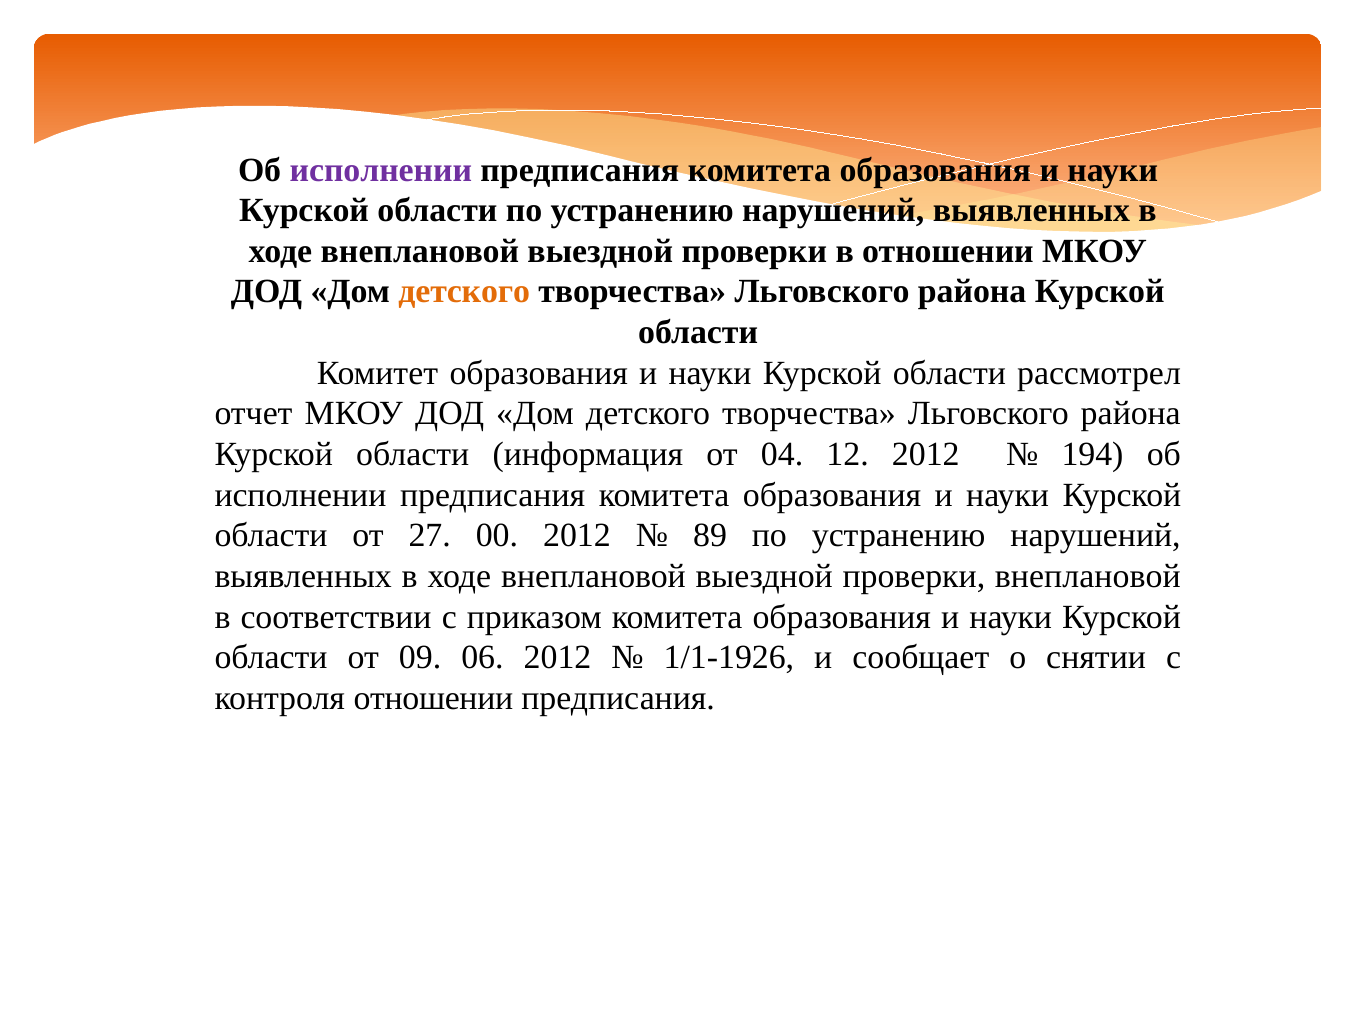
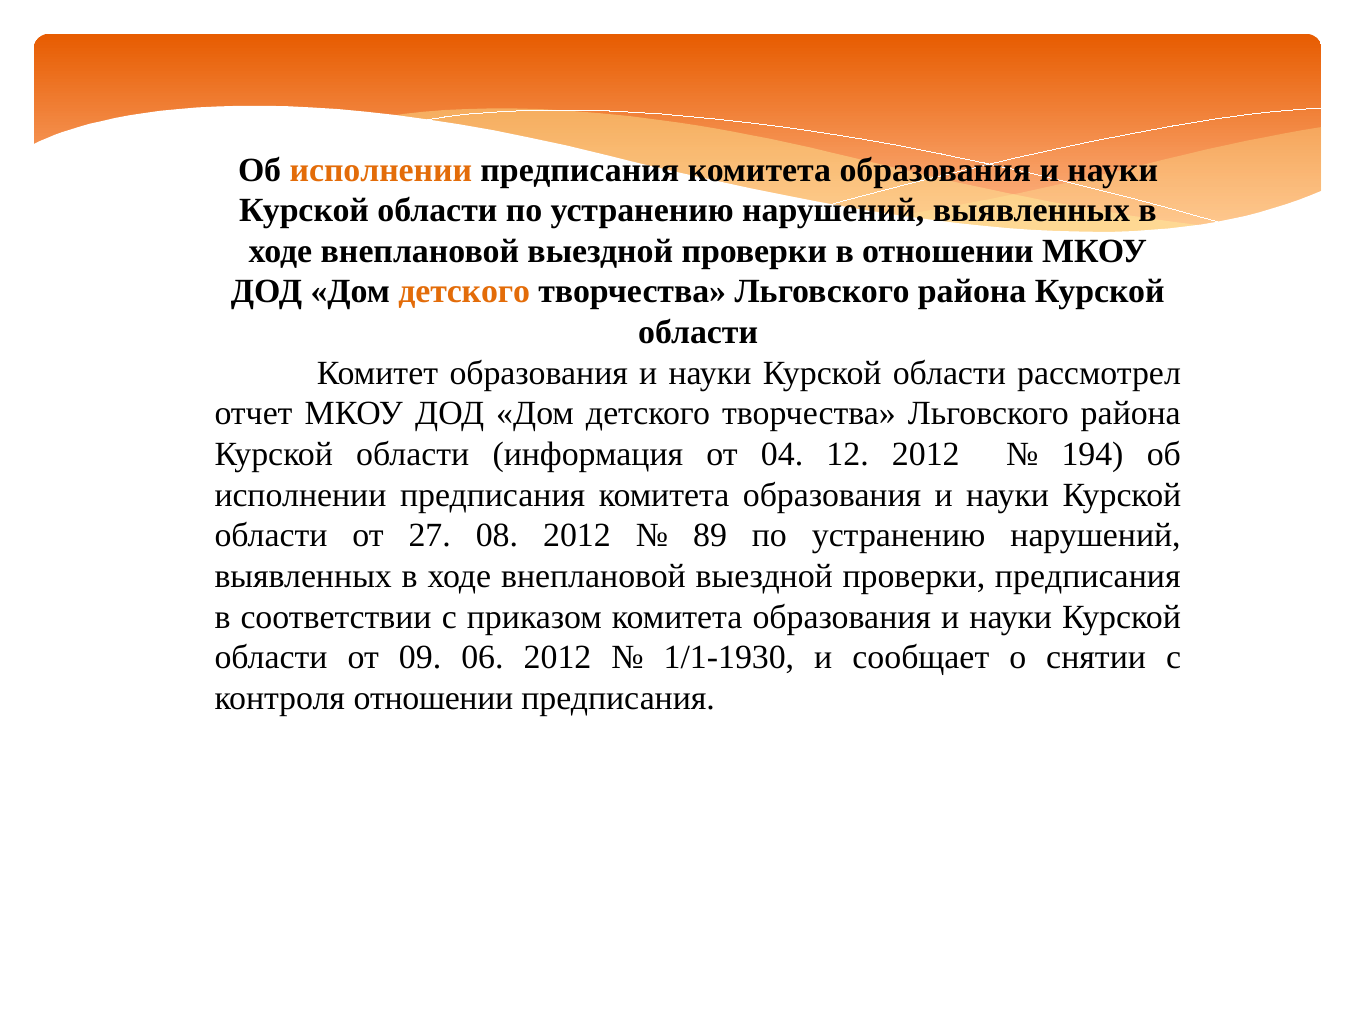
исполнении at (381, 170) colour: purple -> orange
00: 00 -> 08
проверки внеплановой: внеплановой -> предписания
1/1-1926: 1/1-1926 -> 1/1-1930
